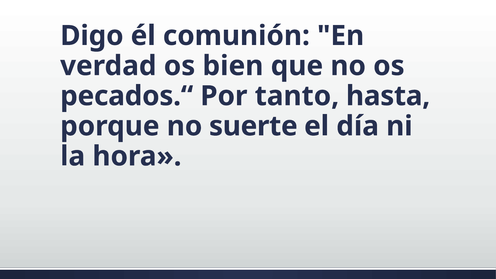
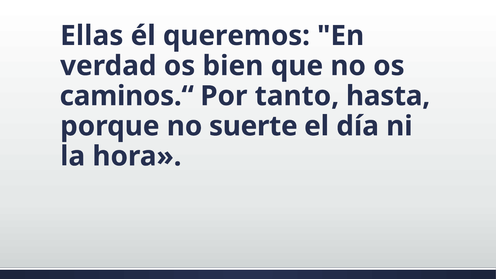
Digo: Digo -> Ellas
comunión: comunión -> queremos
pecados.“: pecados.“ -> caminos.“
